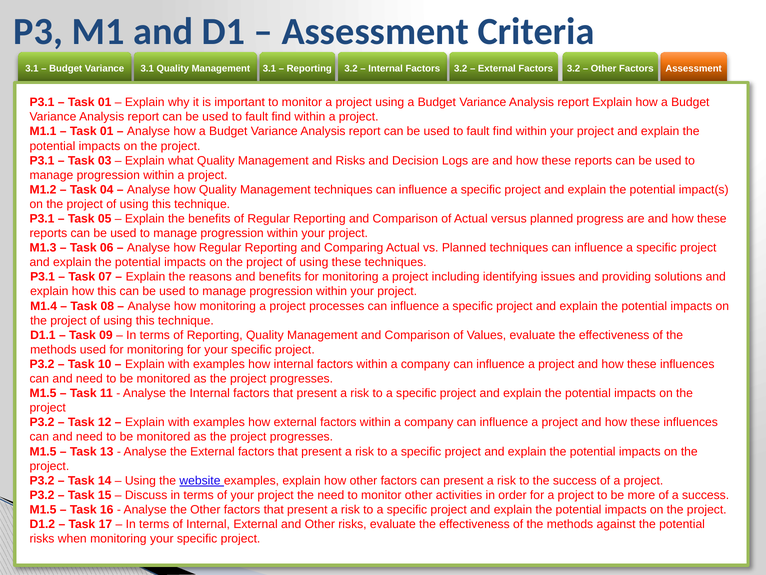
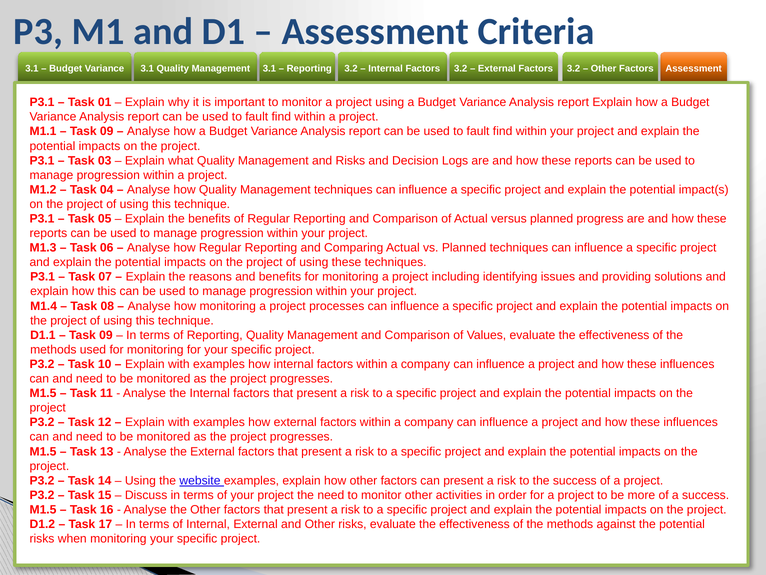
01 at (107, 131): 01 -> 09
